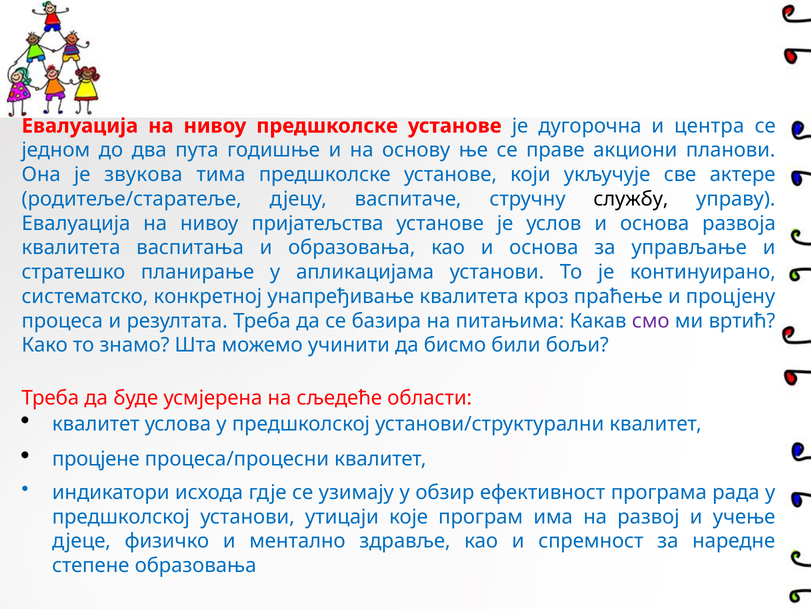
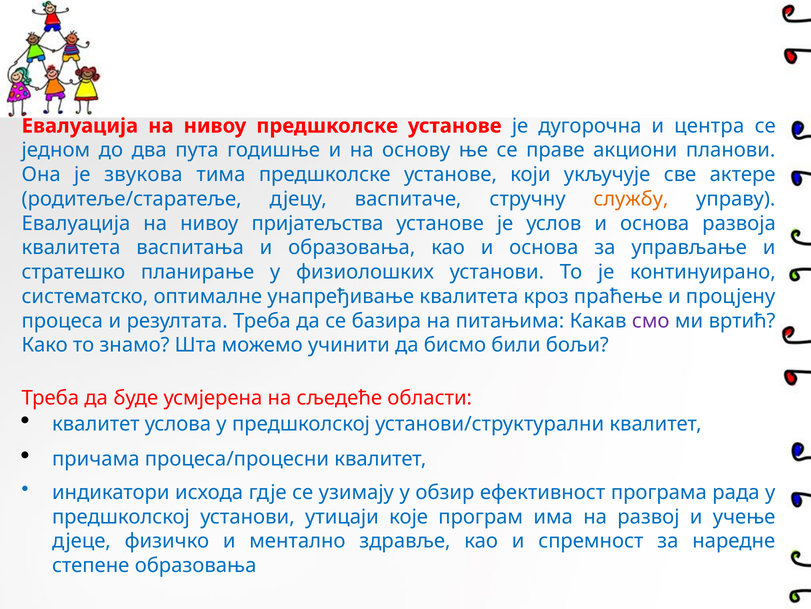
службу colour: black -> orange
апликацијама: апликацијама -> физиолошких
конкретној: конкретној -> оптималне
процјене: процјене -> причама
